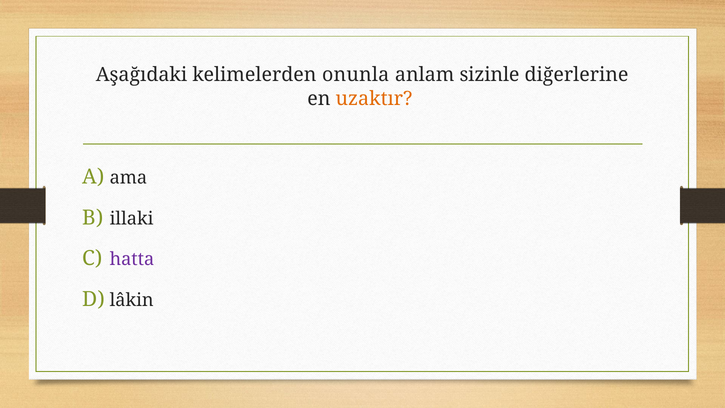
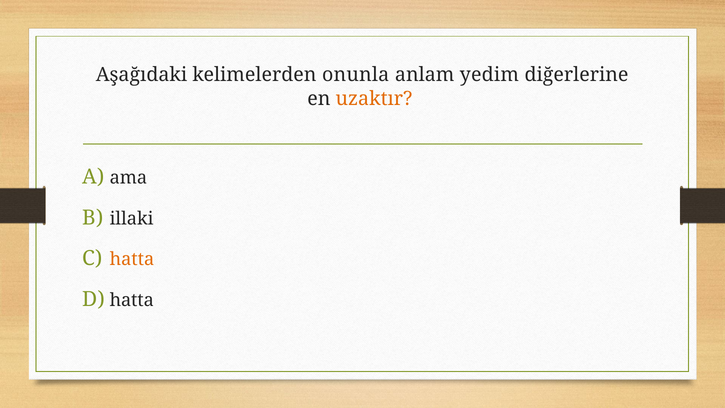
sizinle: sizinle -> yedim
hatta at (132, 259) colour: purple -> orange
lâkin at (132, 300): lâkin -> hatta
